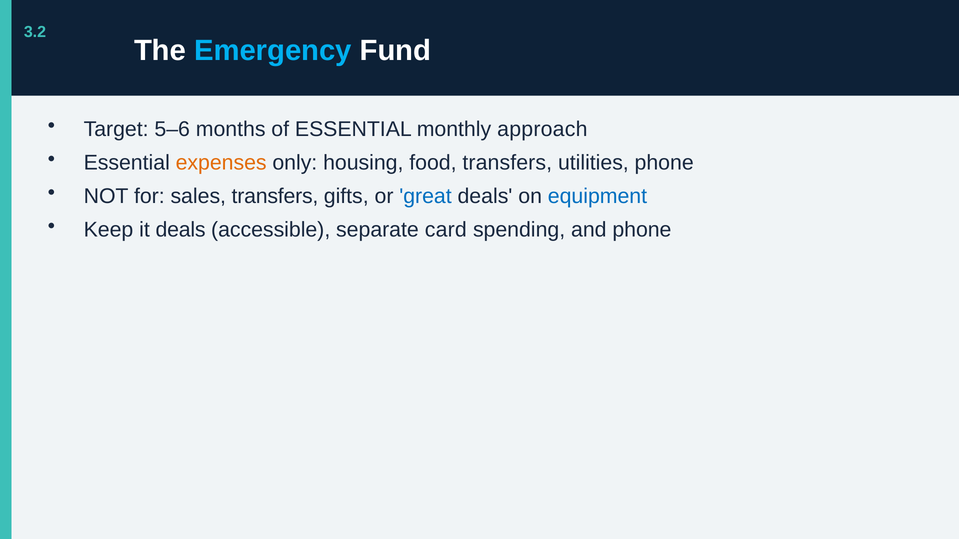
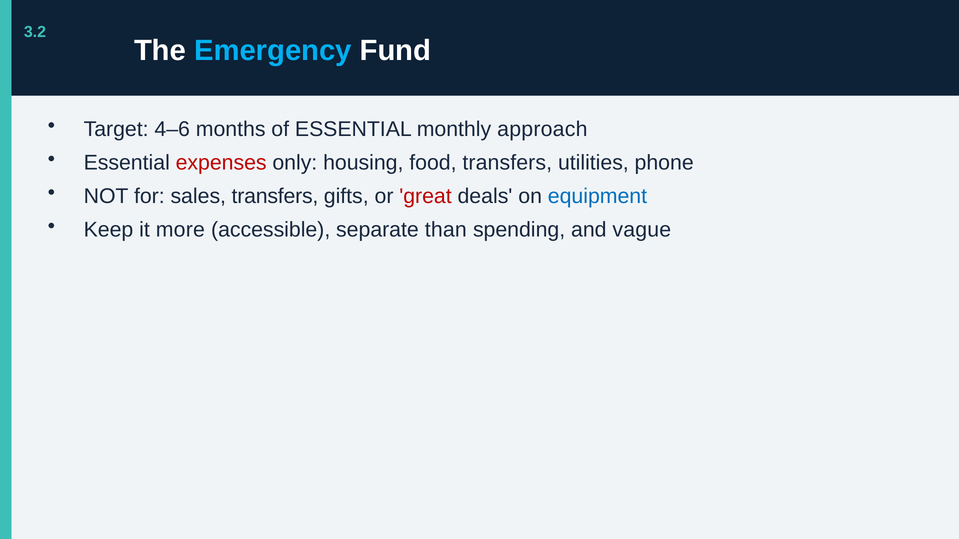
5–6: 5–6 -> 4–6
expenses colour: orange -> red
great colour: blue -> red
it deals: deals -> more
card: card -> than
and phone: phone -> vague
